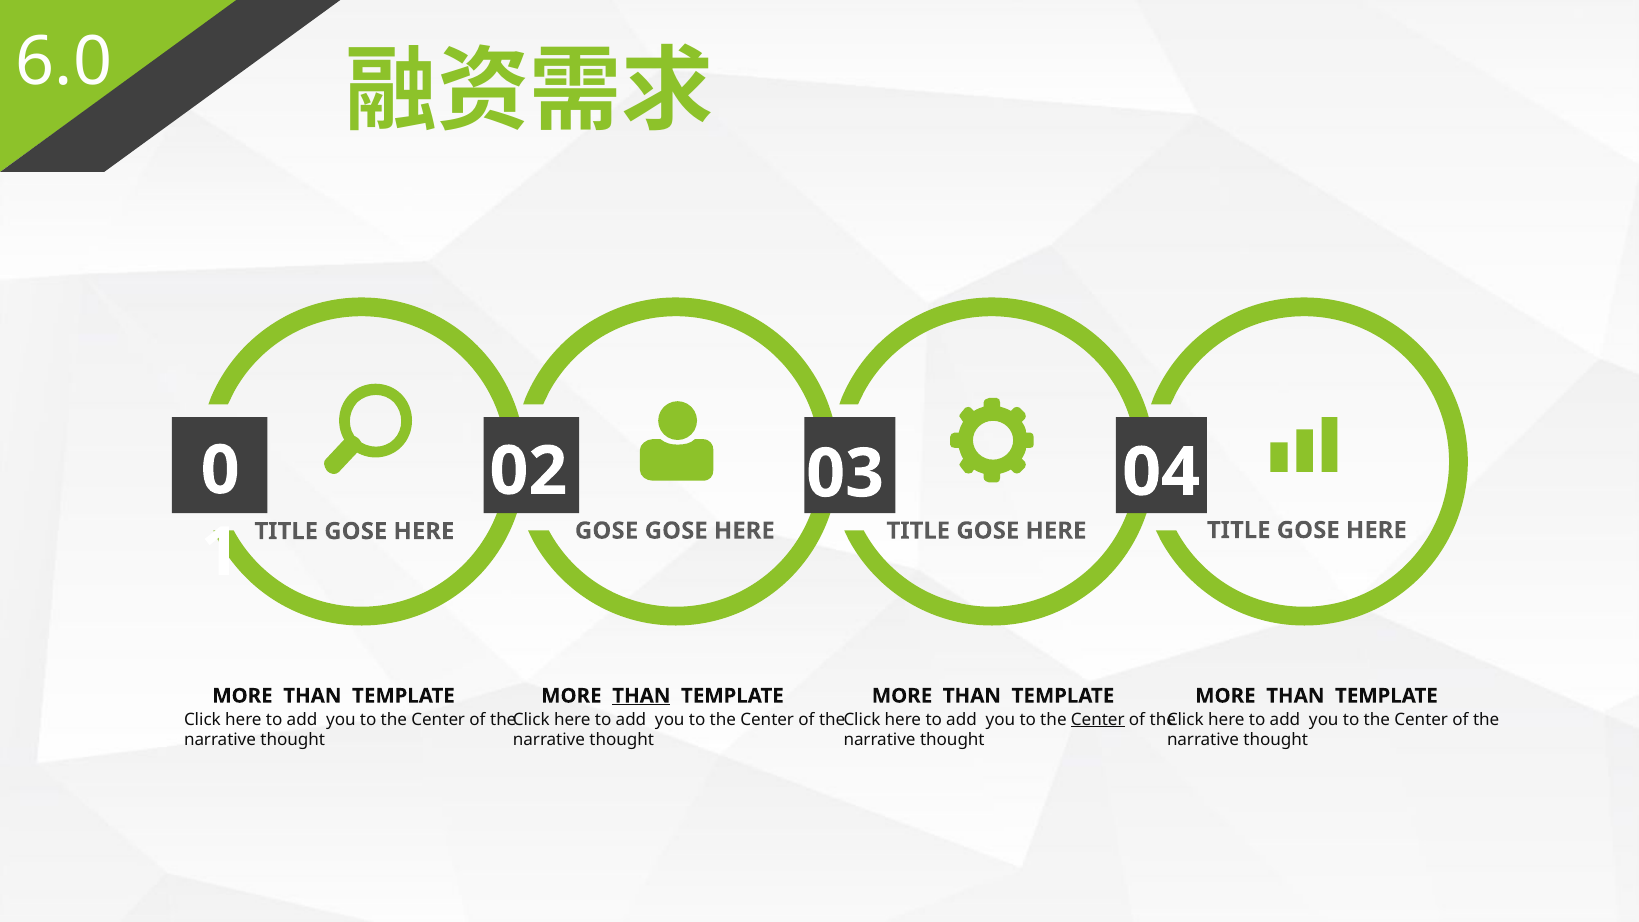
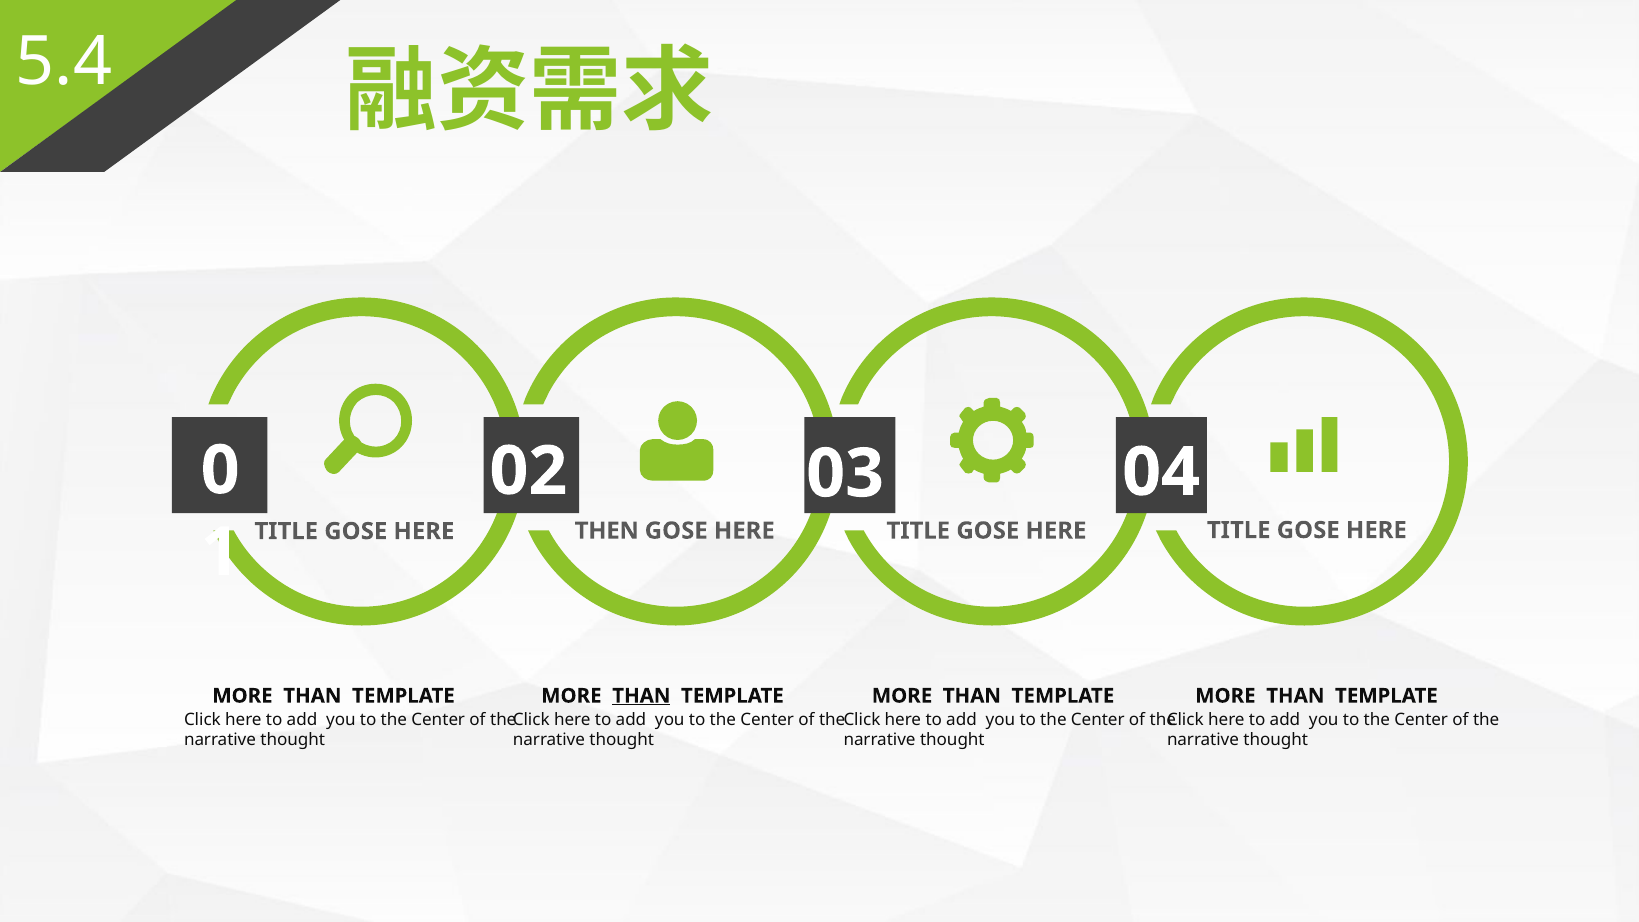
6.0: 6.0 -> 5.4
HERE GOSE: GOSE -> THEN
Center at (1098, 719) underline: present -> none
